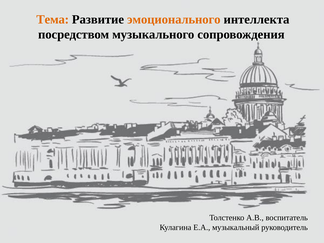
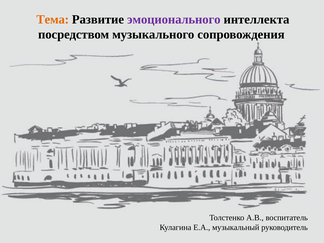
эмоционального colour: orange -> purple
